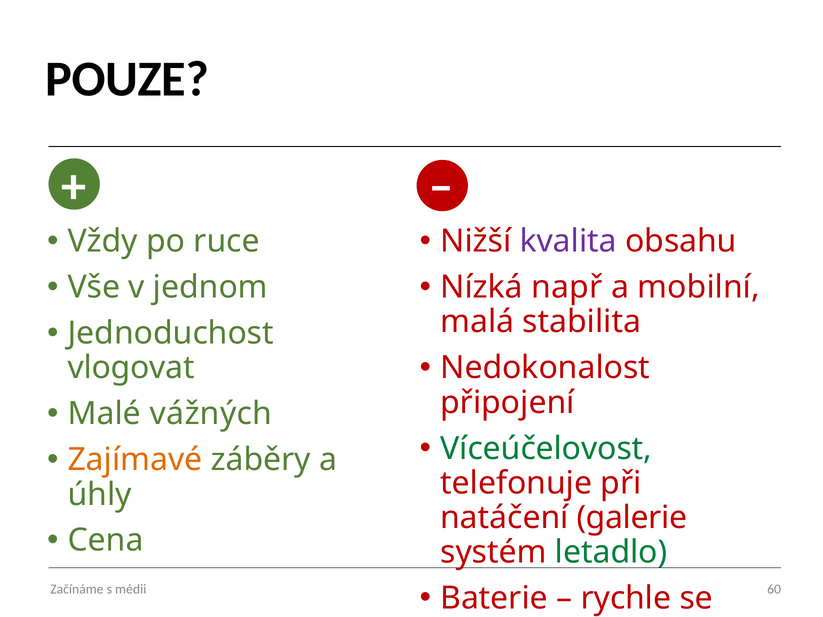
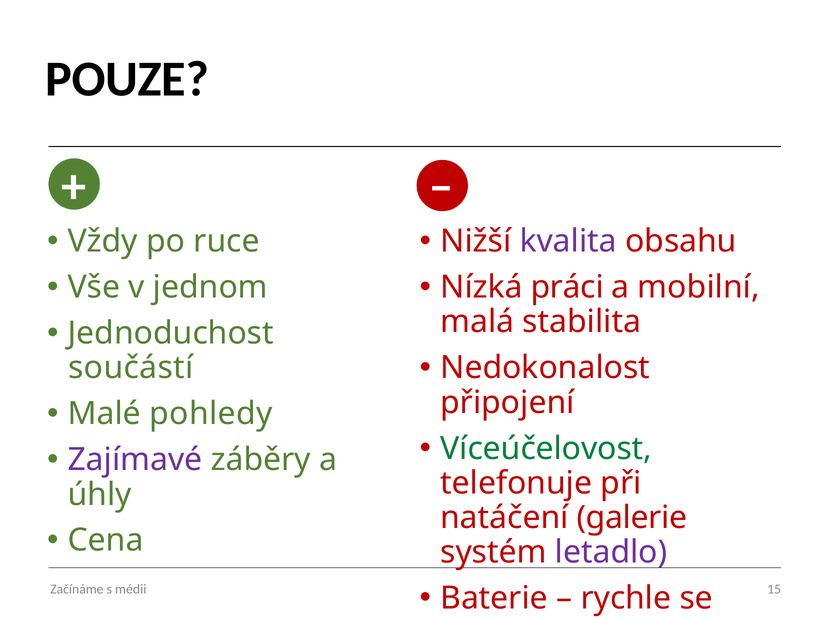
např: např -> práci
vlogovat: vlogovat -> součástí
vážných: vážných -> pohledy
Zajímavé colour: orange -> purple
letadlo colour: green -> purple
60: 60 -> 15
